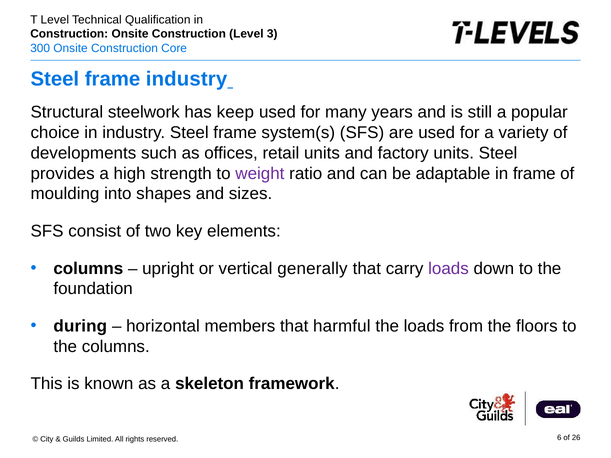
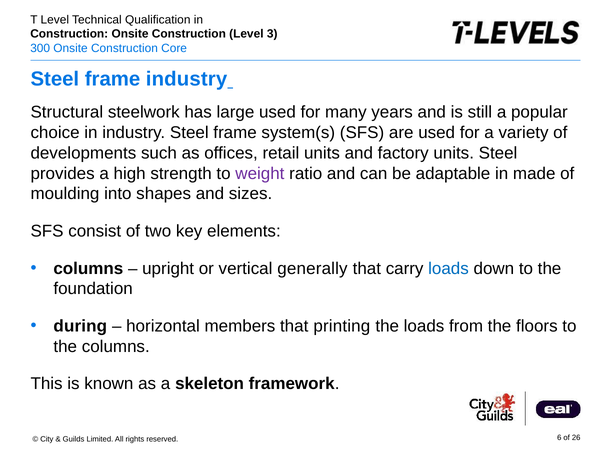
keep: keep -> large
in frame: frame -> made
loads at (449, 269) colour: purple -> blue
harmful: harmful -> printing
